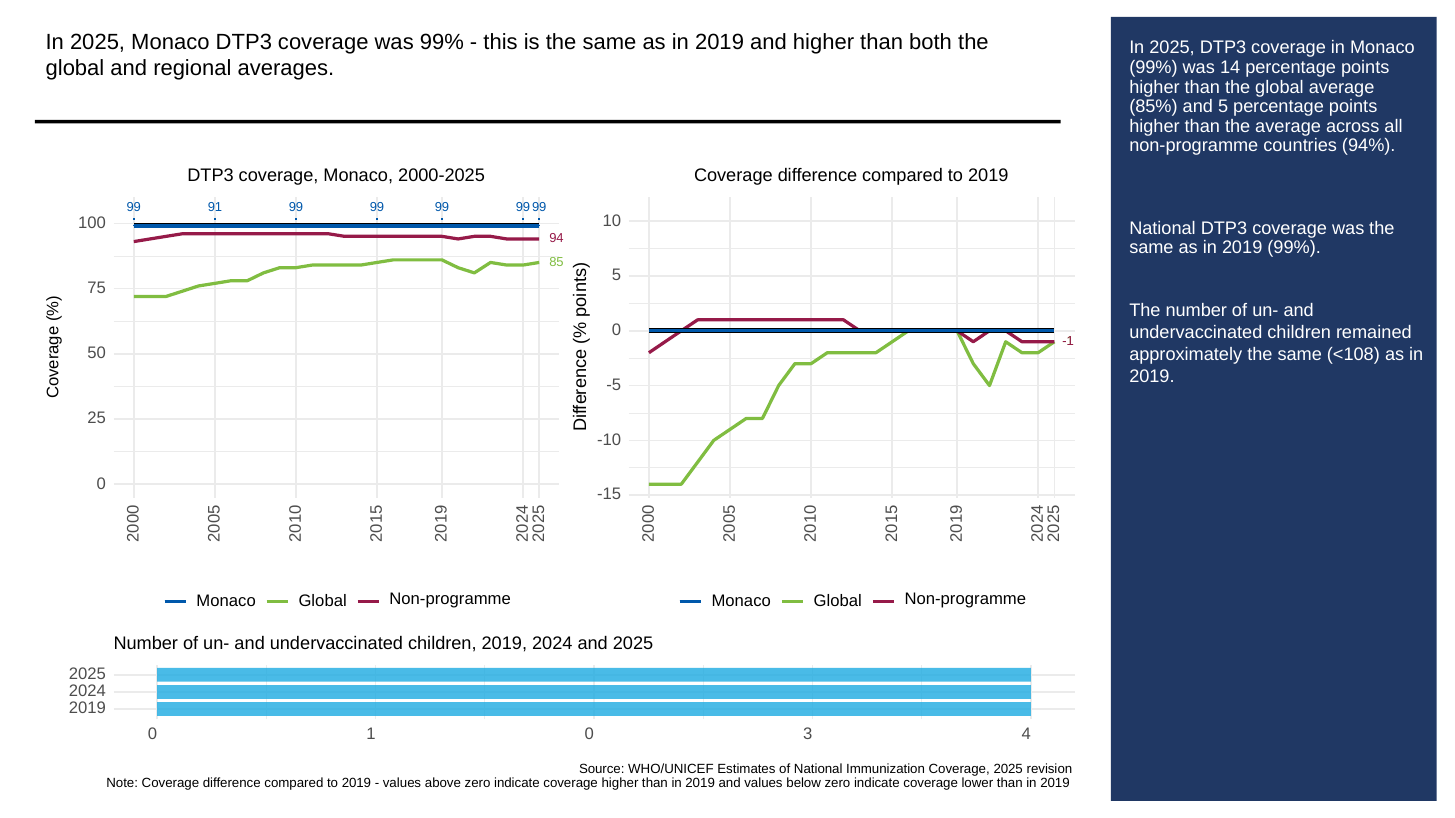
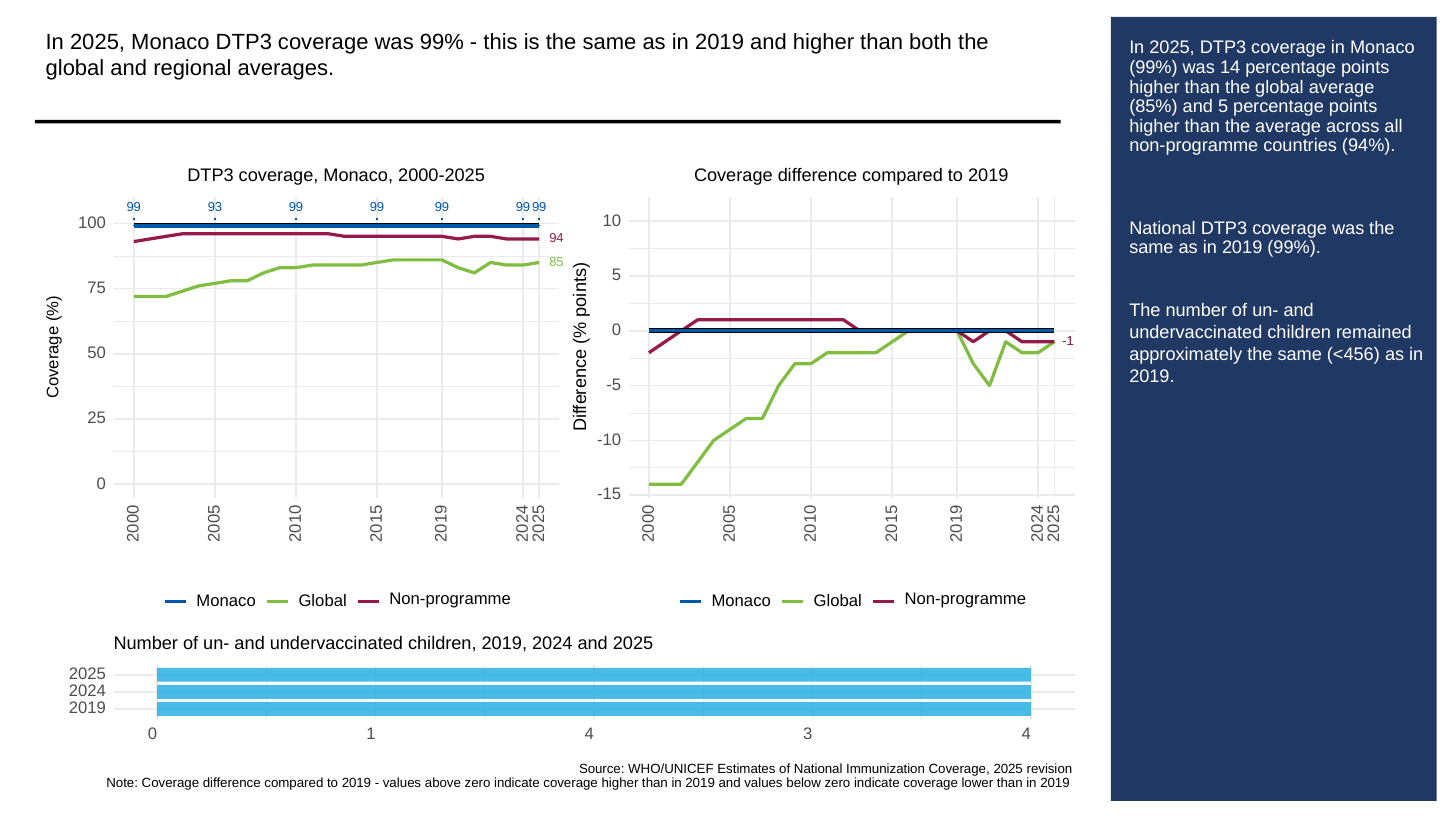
91: 91 -> 93
<108: <108 -> <456
0 at (589, 734): 0 -> 4
